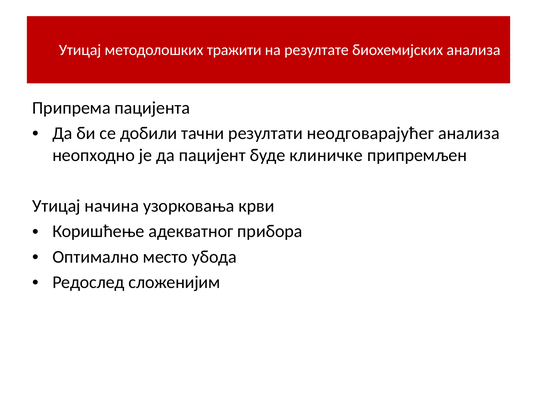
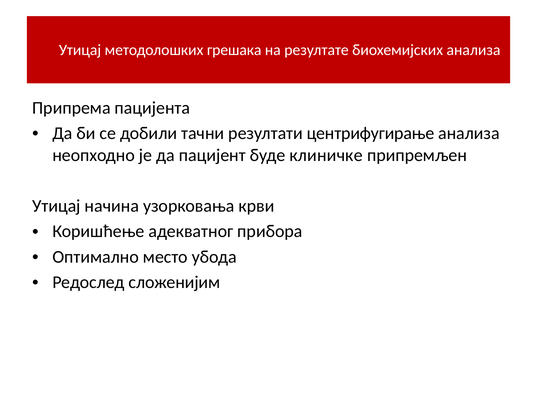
тражити: тражити -> грешака
неодговарајућег: неодговарајућег -> центрифугирање
